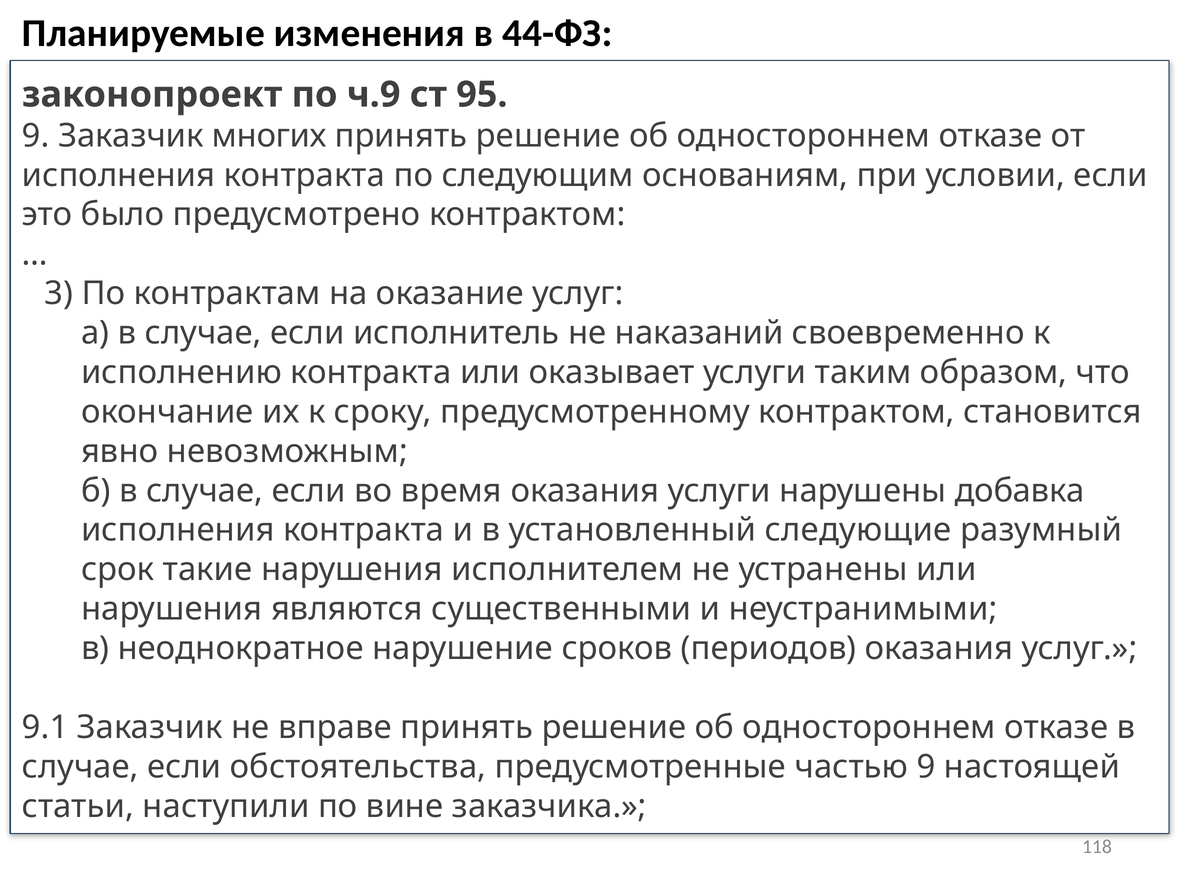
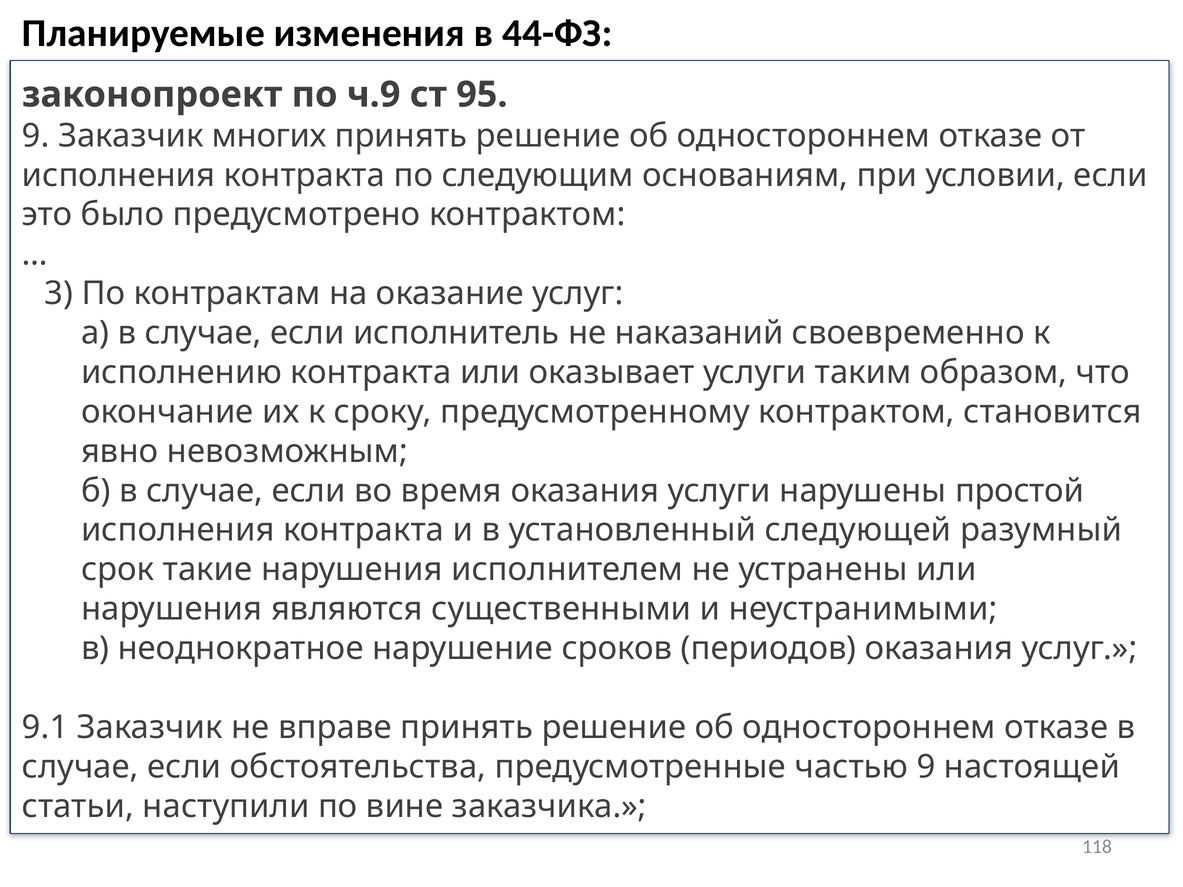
добавка: добавка -> простой
следующие: следующие -> следующей
